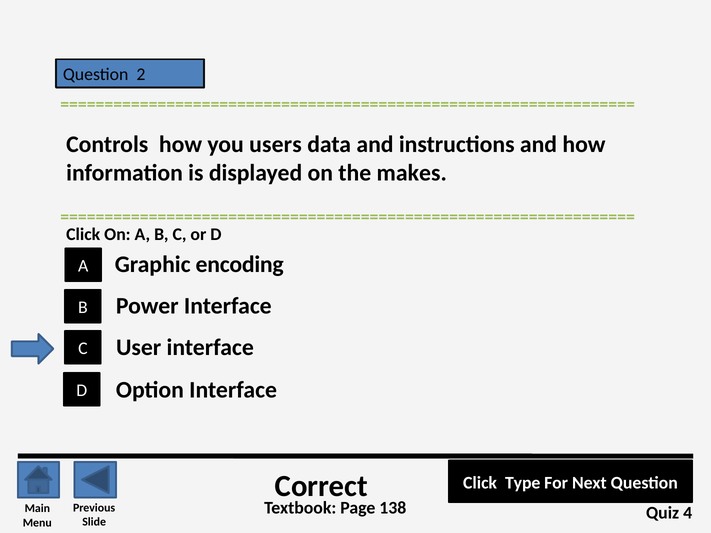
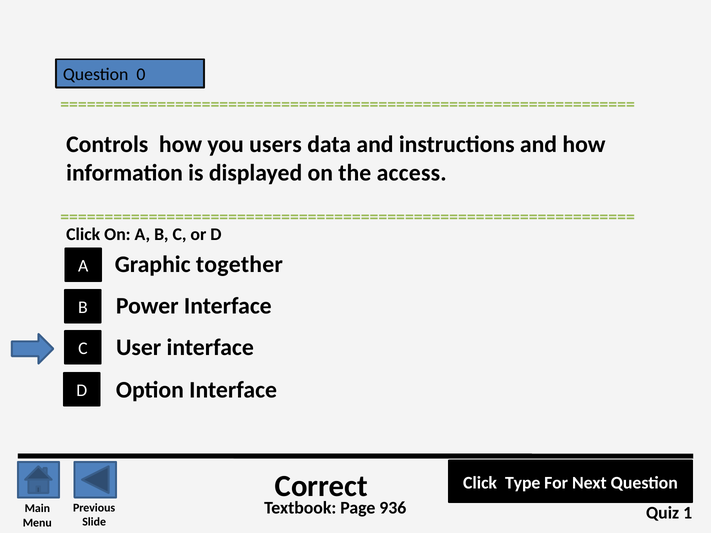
2: 2 -> 0
makes: makes -> access
encoding: encoding -> together
138: 138 -> 936
4: 4 -> 1
